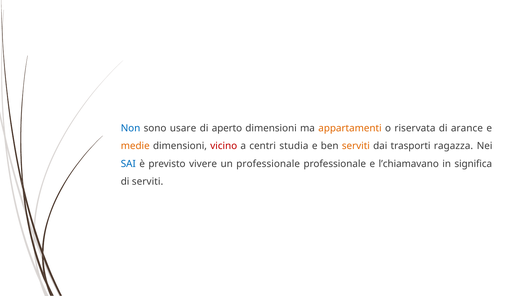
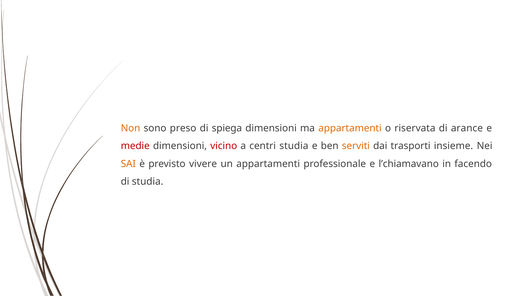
Non colour: blue -> orange
usare: usare -> preso
aperto: aperto -> spiega
medie colour: orange -> red
ragazza: ragazza -> insieme
SAI colour: blue -> orange
un professionale: professionale -> appartamenti
significa: significa -> facendo
di serviti: serviti -> studia
